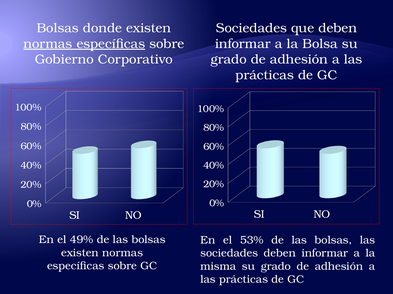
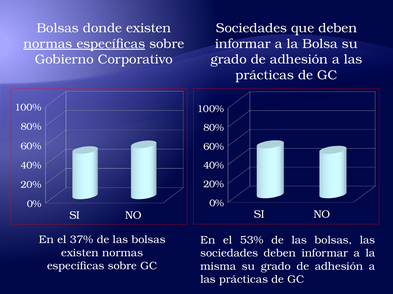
49%: 49% -> 37%
